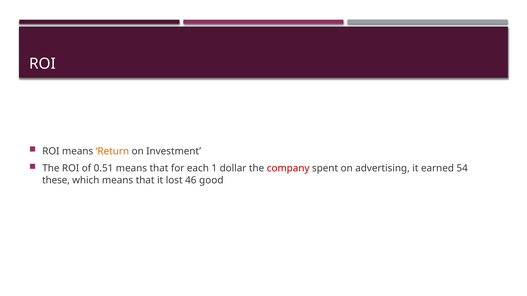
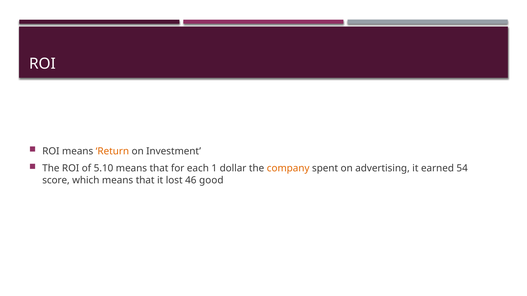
0.51: 0.51 -> 5.10
company colour: red -> orange
these: these -> score
